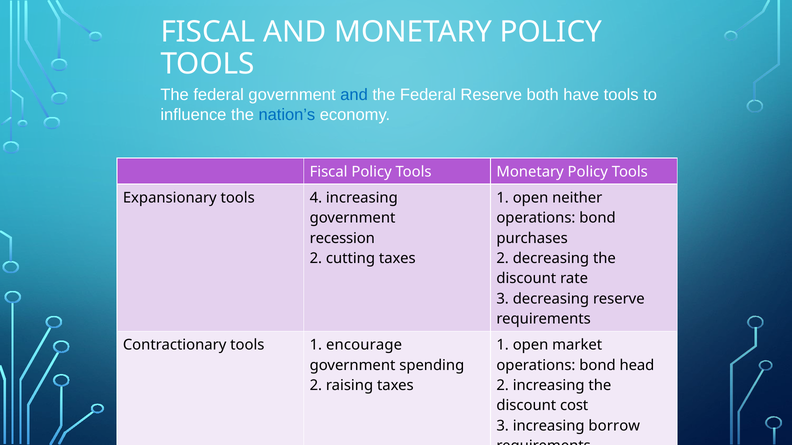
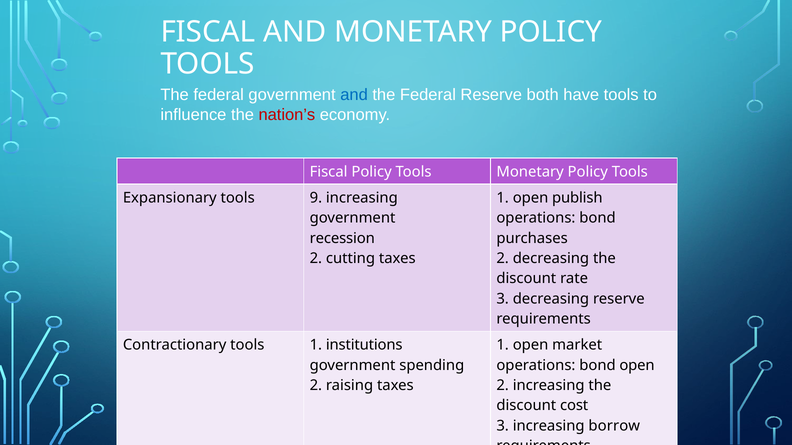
nation’s colour: blue -> red
4: 4 -> 9
neither: neither -> publish
encourage: encourage -> institutions
bond head: head -> open
